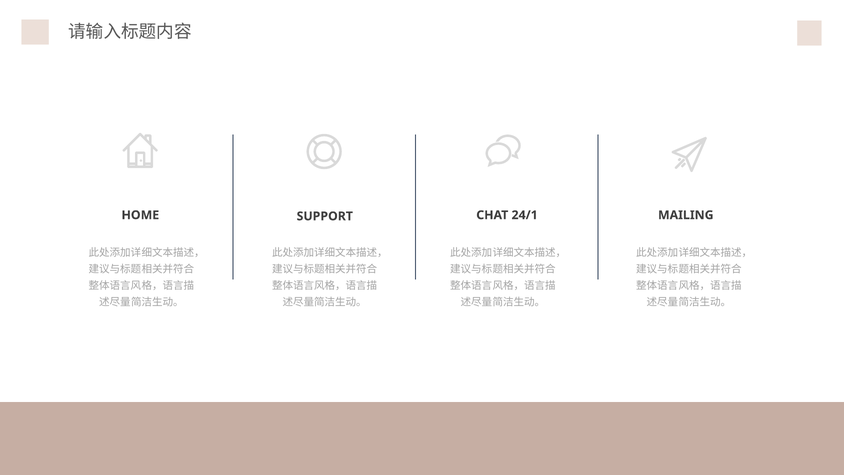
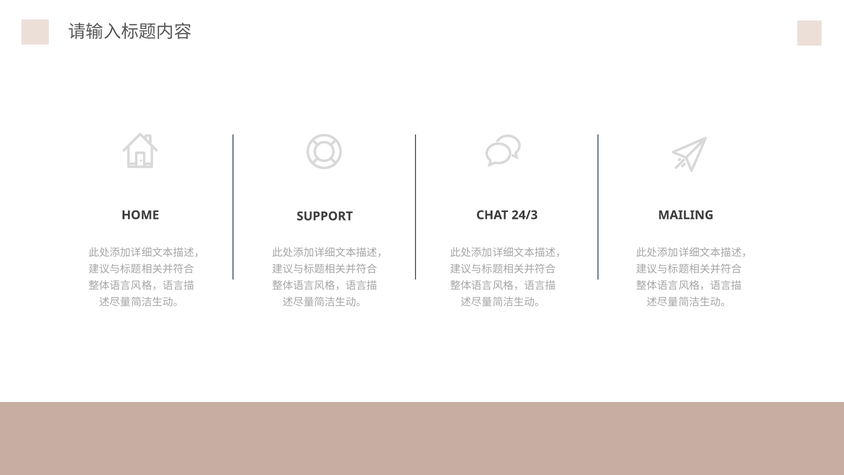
24/1: 24/1 -> 24/3
